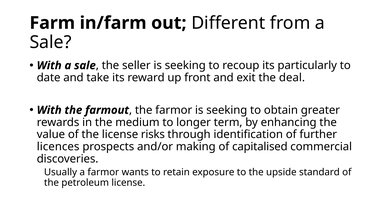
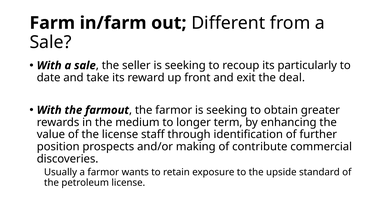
risks: risks -> staff
licences: licences -> position
capitalised: capitalised -> contribute
